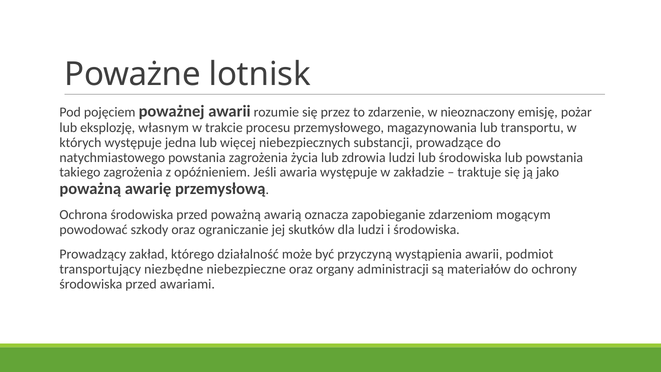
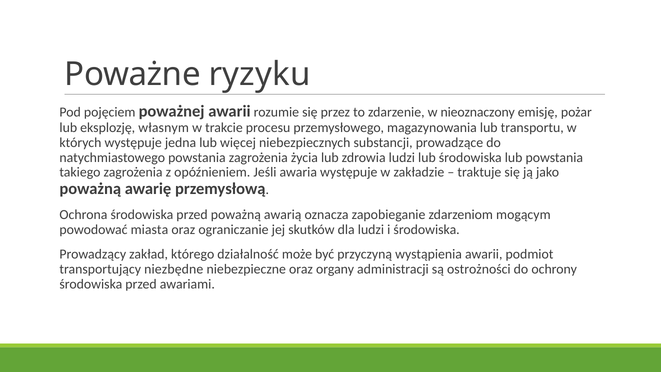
lotnisk: lotnisk -> ryzyku
szkody: szkody -> miasta
materiałów: materiałów -> ostrożności
